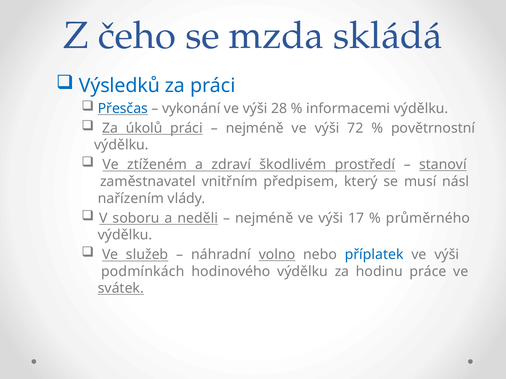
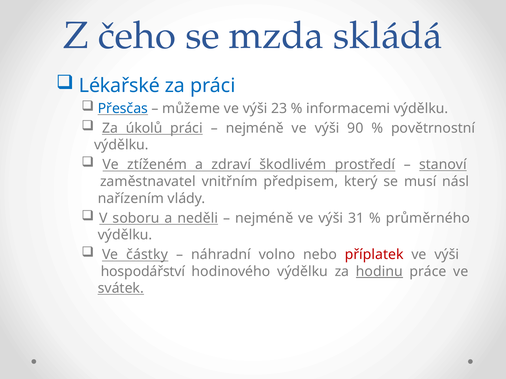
Výsledků: Výsledků -> Lékařské
vykonání: vykonání -> můžeme
28: 28 -> 23
72: 72 -> 90
17: 17 -> 31
služeb: služeb -> částky
volno underline: present -> none
příplatek colour: blue -> red
podmínkách: podmínkách -> hospodářství
hodinu underline: none -> present
